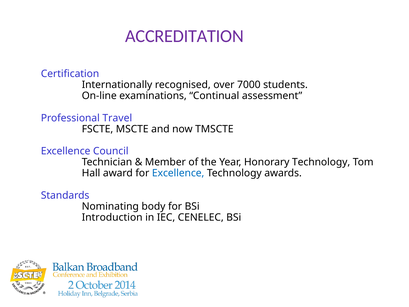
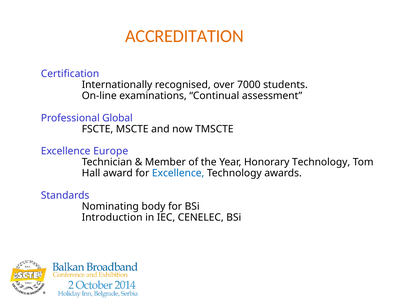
ACCREDITATION colour: purple -> orange
Travel: Travel -> Global
Council: Council -> Europe
